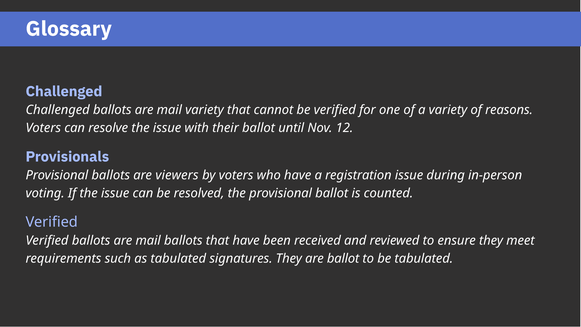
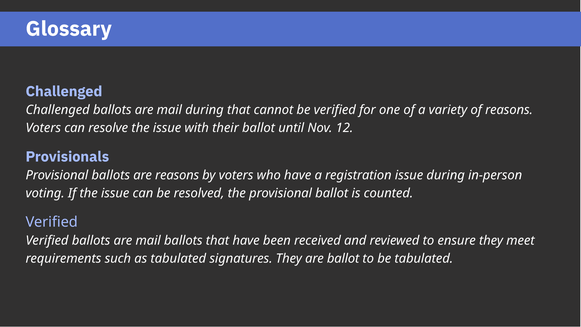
mail variety: variety -> during
are viewers: viewers -> reasons
